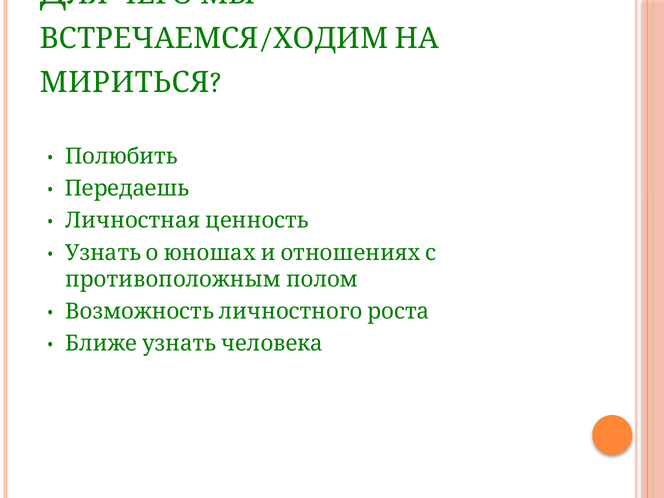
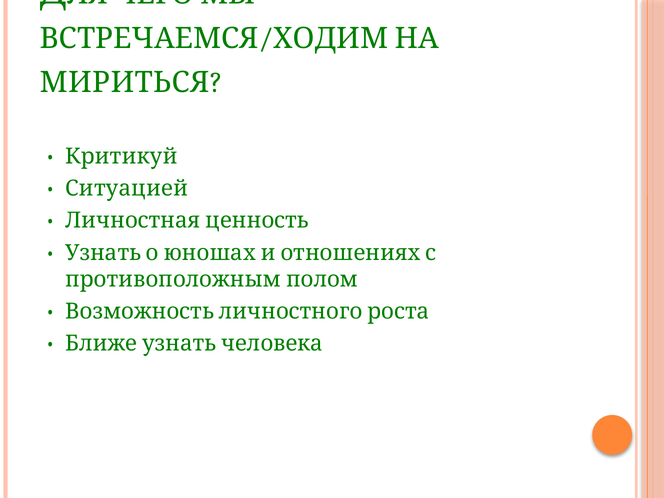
Полюбить: Полюбить -> Критикуй
Передаешь: Передаешь -> Ситуацией
